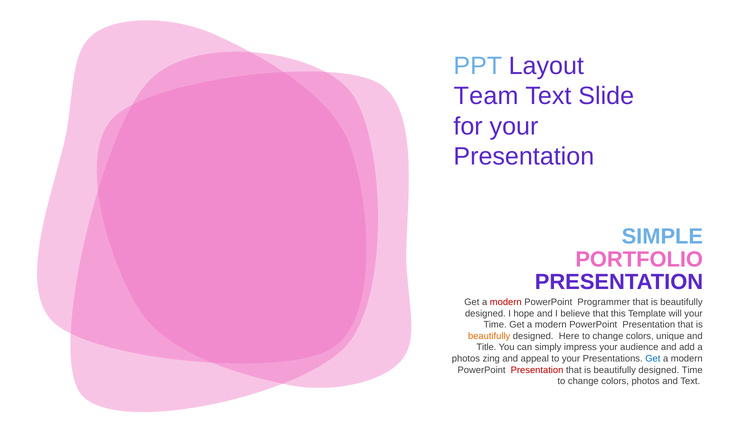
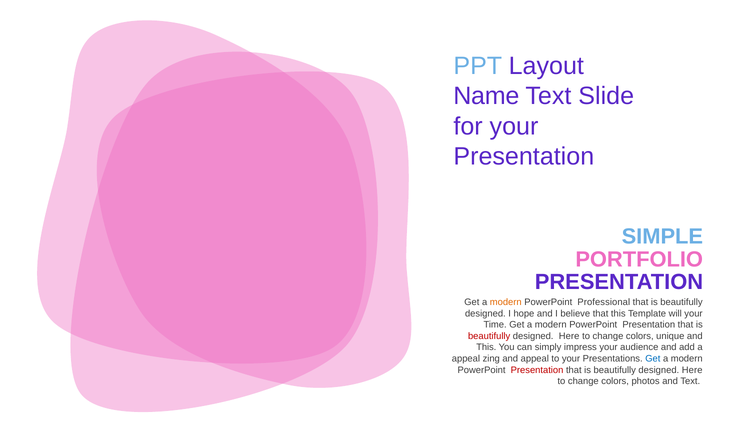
Team: Team -> Name
modern at (506, 302) colour: red -> orange
Programmer: Programmer -> Professional
beautifully at (489, 336) colour: orange -> red
Title at (486, 347): Title -> This
photos at (466, 359): photos -> appeal
Time at (692, 370): Time -> Here
